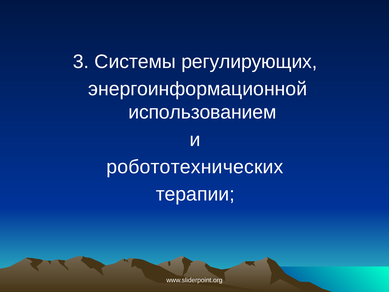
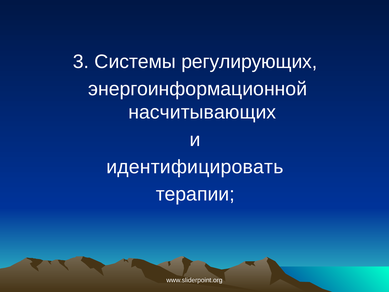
использованием: использованием -> насчитывающих
робототехнических: робототехнических -> идентифицировать
